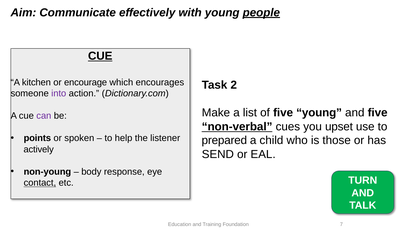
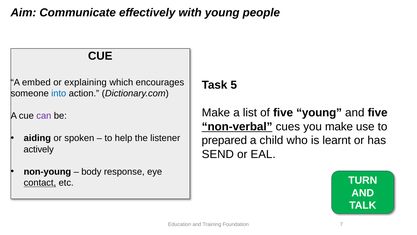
people underline: present -> none
CUE at (100, 56) underline: present -> none
kitchen: kitchen -> embed
encourage: encourage -> explaining
2: 2 -> 5
into colour: purple -> blue
you upset: upset -> make
points: points -> aiding
those: those -> learnt
